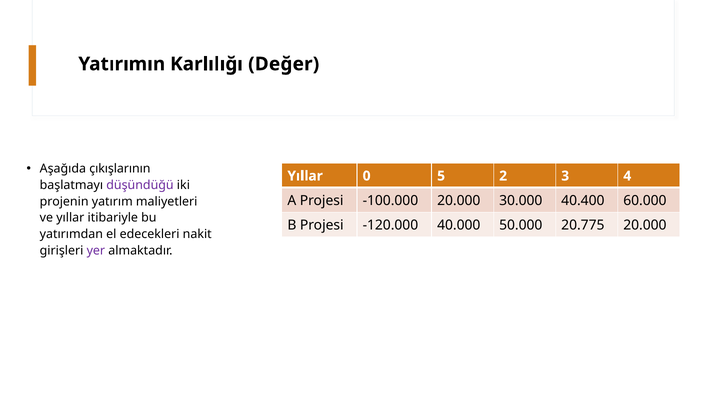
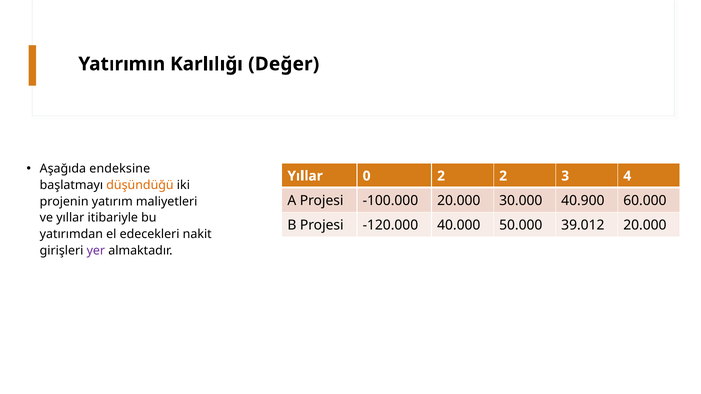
çıkışlarının: çıkışlarının -> endeksine
0 5: 5 -> 2
düşündüğü colour: purple -> orange
40.400: 40.400 -> 40.900
20.775: 20.775 -> 39.012
